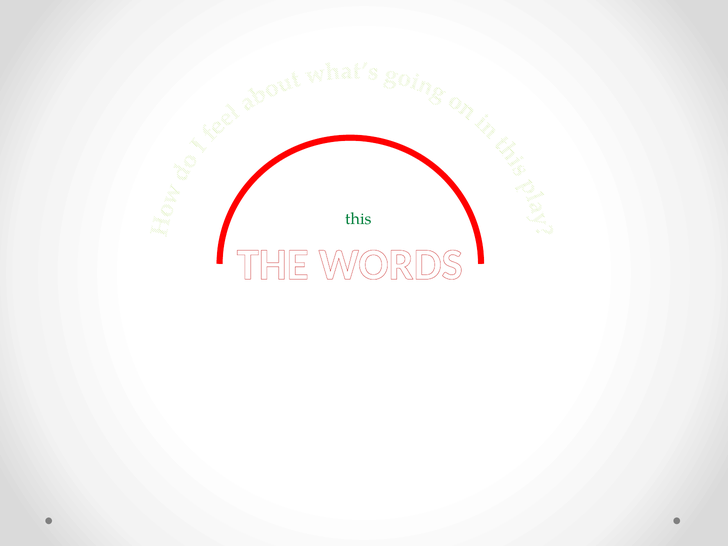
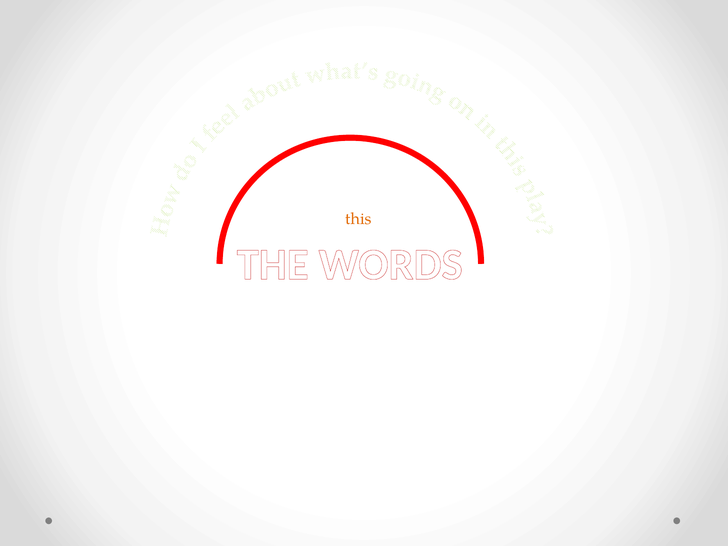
this at (358, 219) colour: green -> orange
